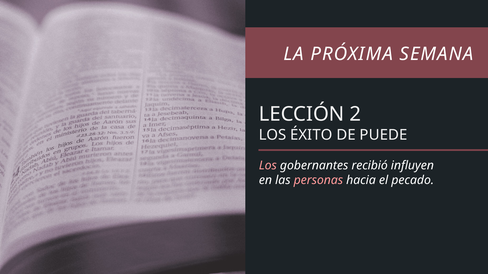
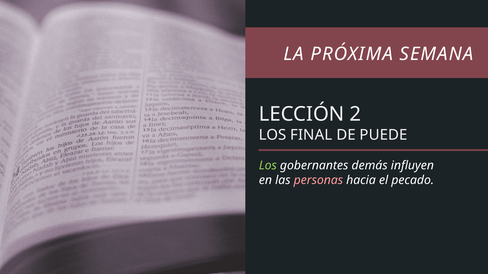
ÉXITO: ÉXITO -> FINAL
Los at (268, 166) colour: pink -> light green
recibió: recibió -> demás
